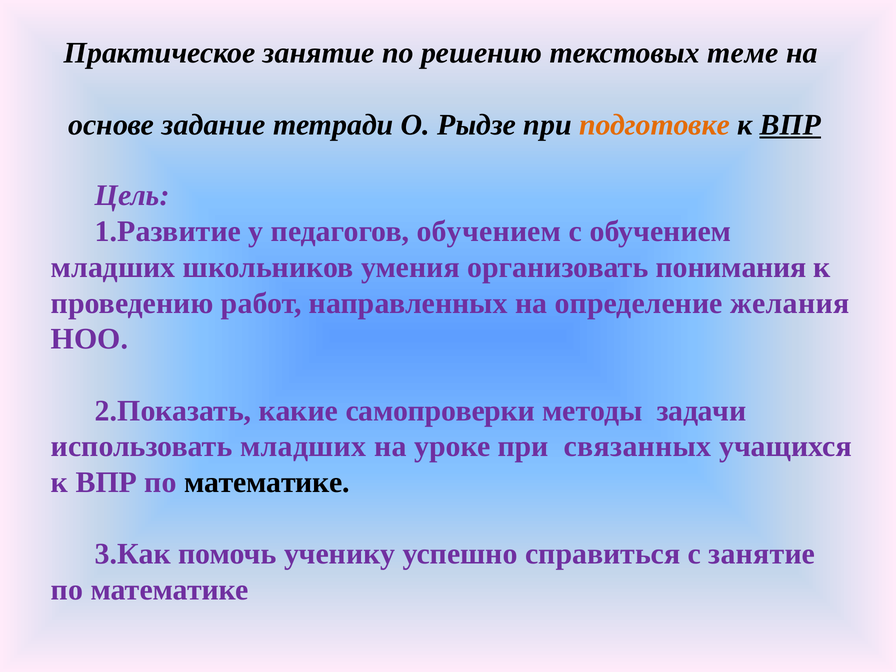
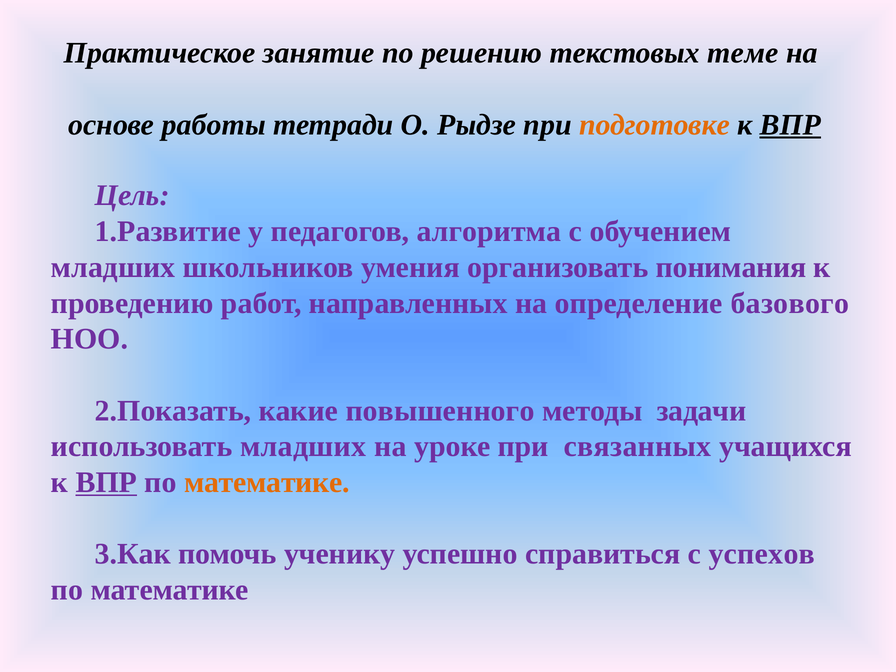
задание: задание -> работы
педагогов обучением: обучением -> алгоритма
желания: желания -> базового
самопроверки: самопроверки -> повышенного
ВПР at (106, 482) underline: none -> present
математике at (267, 482) colour: black -> orange
с занятие: занятие -> успехов
